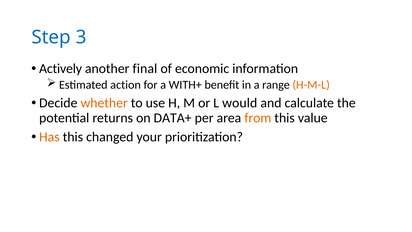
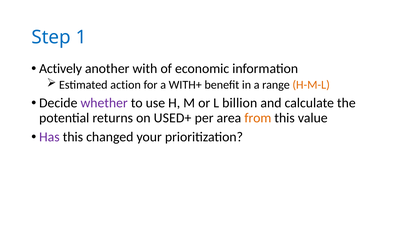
3: 3 -> 1
final: final -> with
whether colour: orange -> purple
would: would -> billion
DATA+: DATA+ -> USED+
Has colour: orange -> purple
